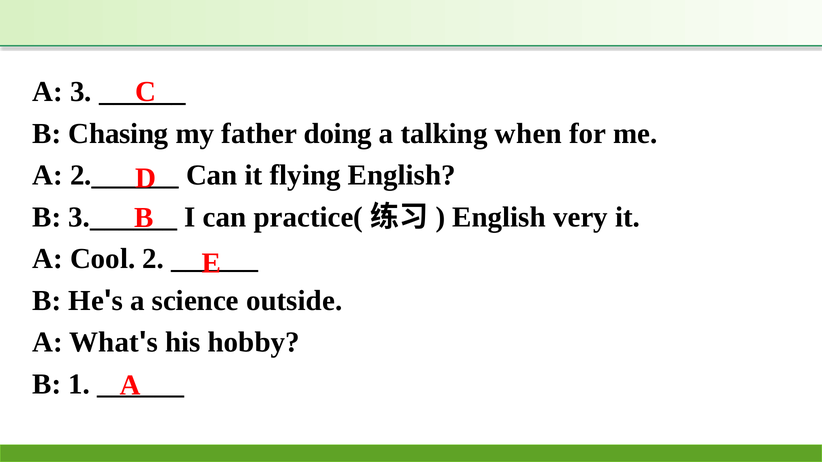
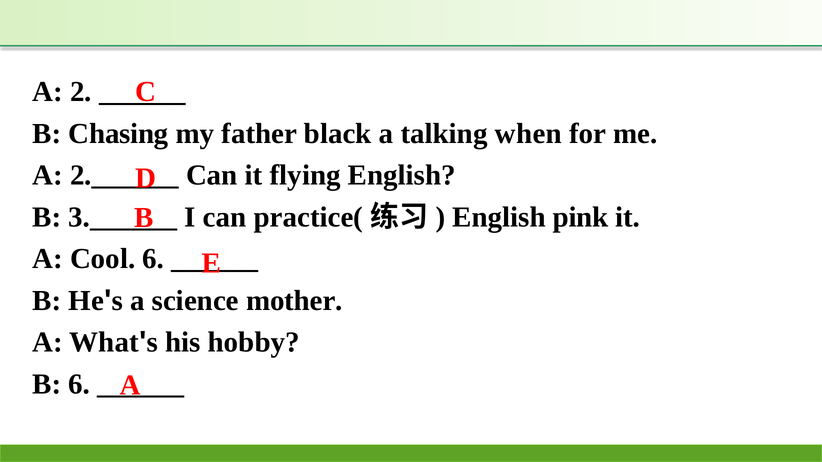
3: 3 -> 2
doing: doing -> black
very: very -> pink
Cool 2: 2 -> 6
outside: outside -> mother
B 1: 1 -> 6
